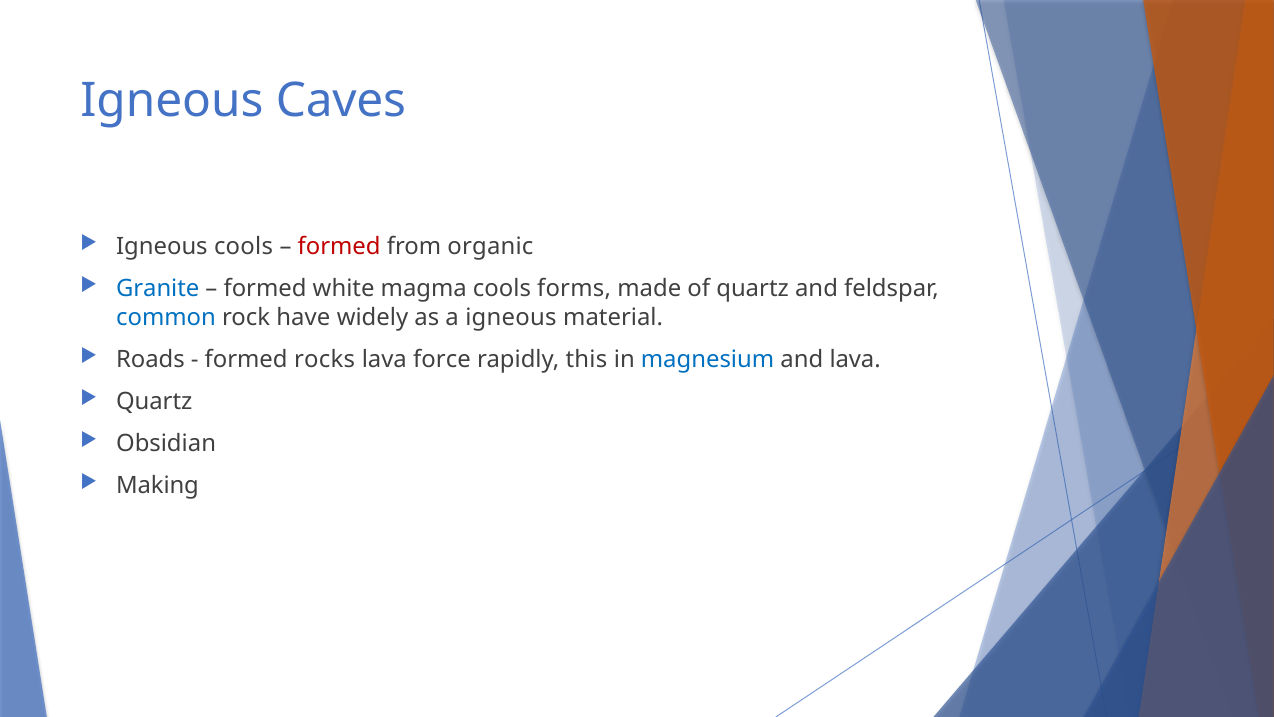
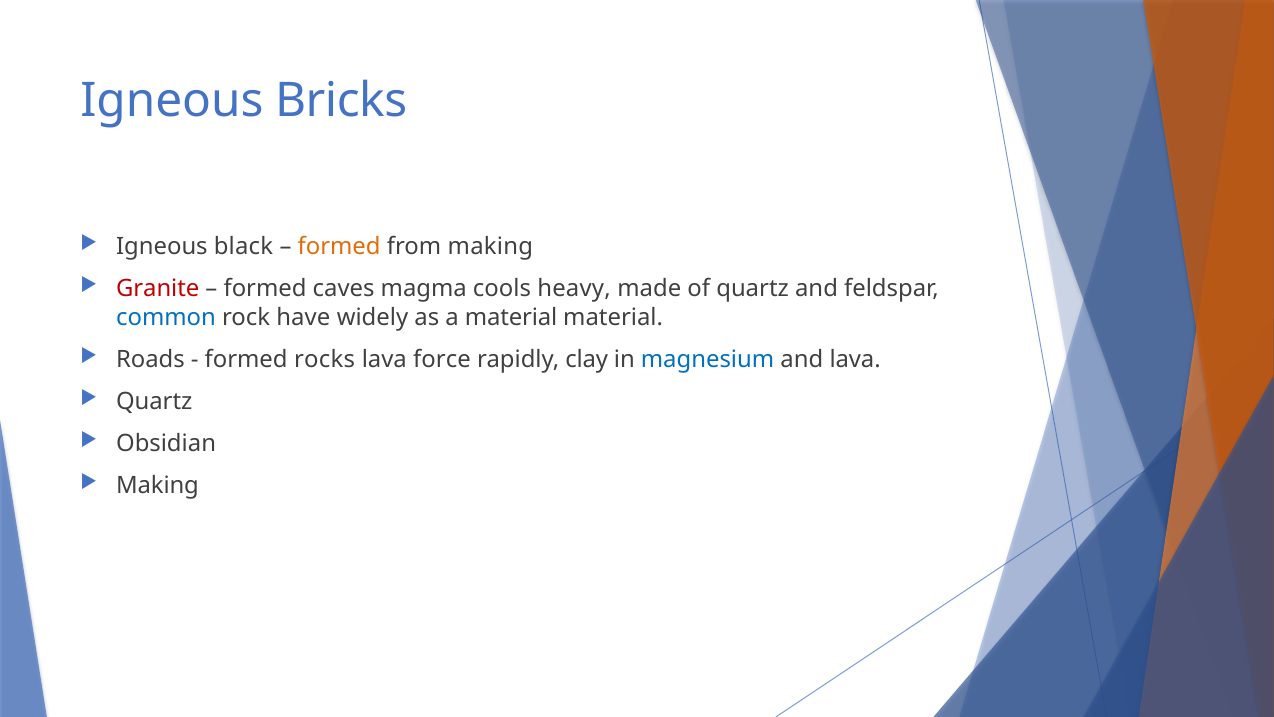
Caves: Caves -> Bricks
Igneous cools: cools -> black
formed at (339, 247) colour: red -> orange
from organic: organic -> making
Granite colour: blue -> red
white: white -> caves
forms: forms -> heavy
a igneous: igneous -> material
this: this -> clay
